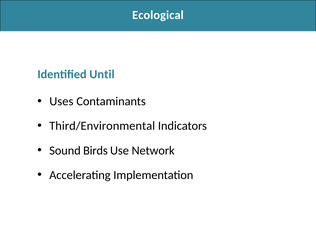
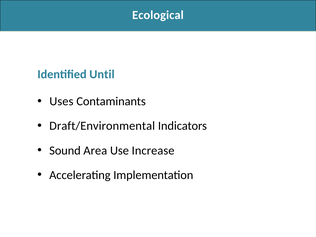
Third/Environmental: Third/Environmental -> Draft/Environmental
Birds: Birds -> Area
Network: Network -> Increase
